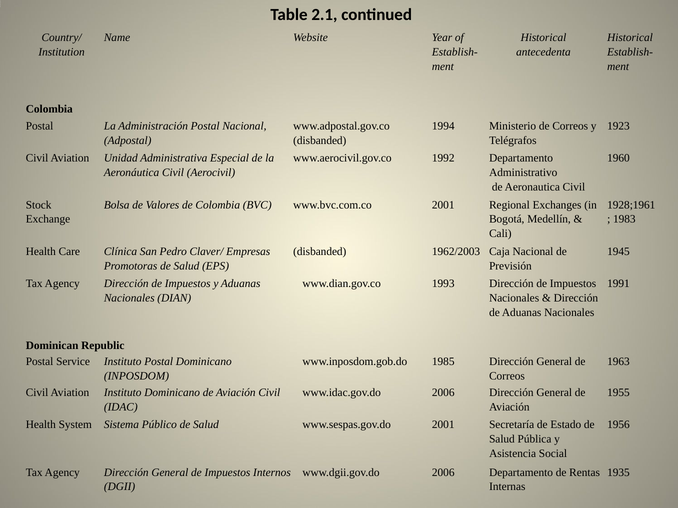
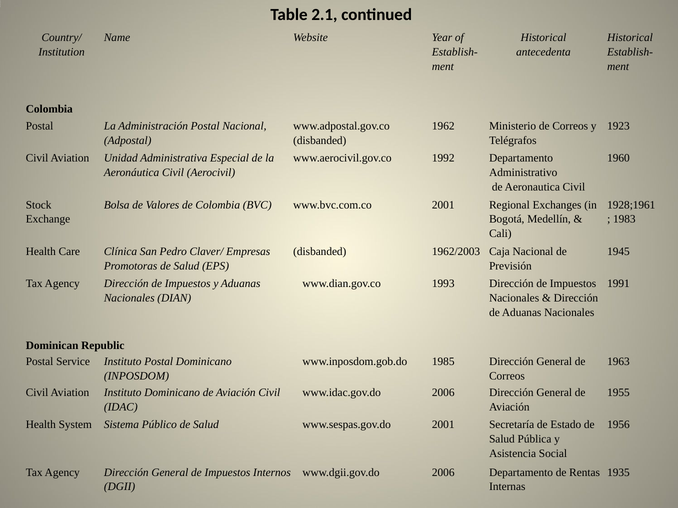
1994: 1994 -> 1962
